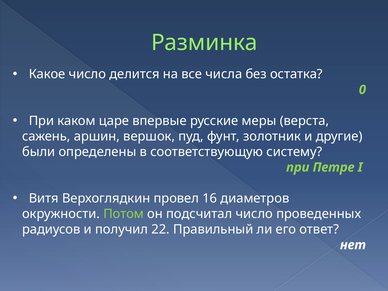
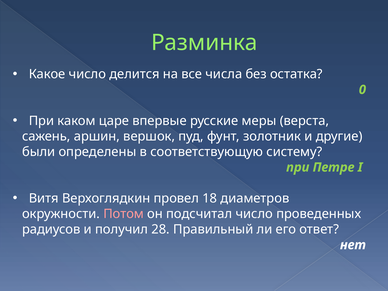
16: 16 -> 18
Потом colour: light green -> pink
22: 22 -> 28
